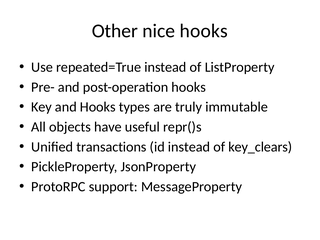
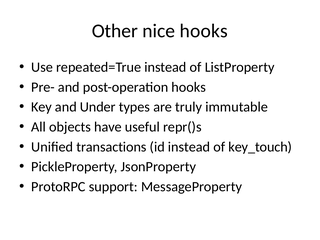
and Hooks: Hooks -> Under
key_clears: key_clears -> key_touch
